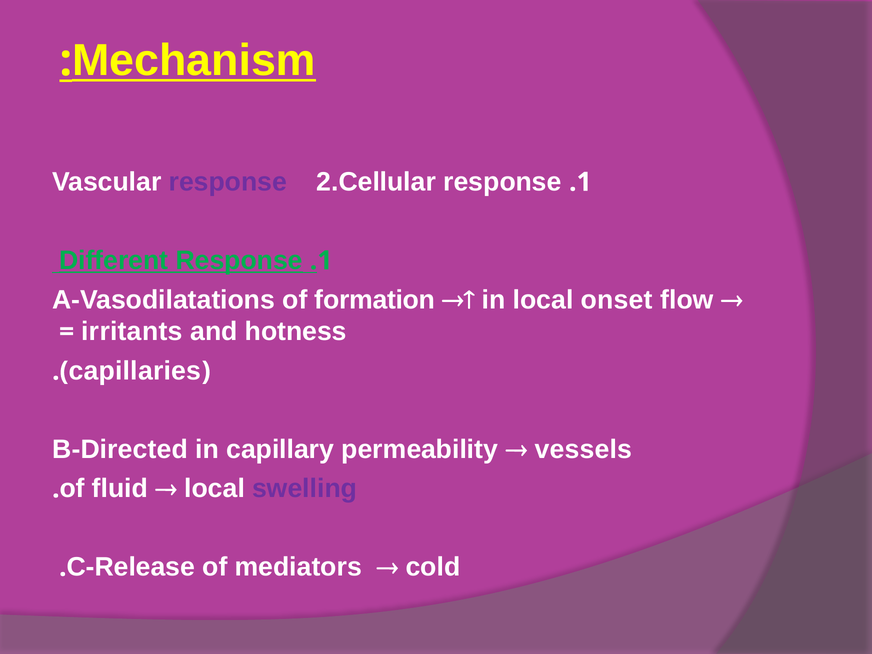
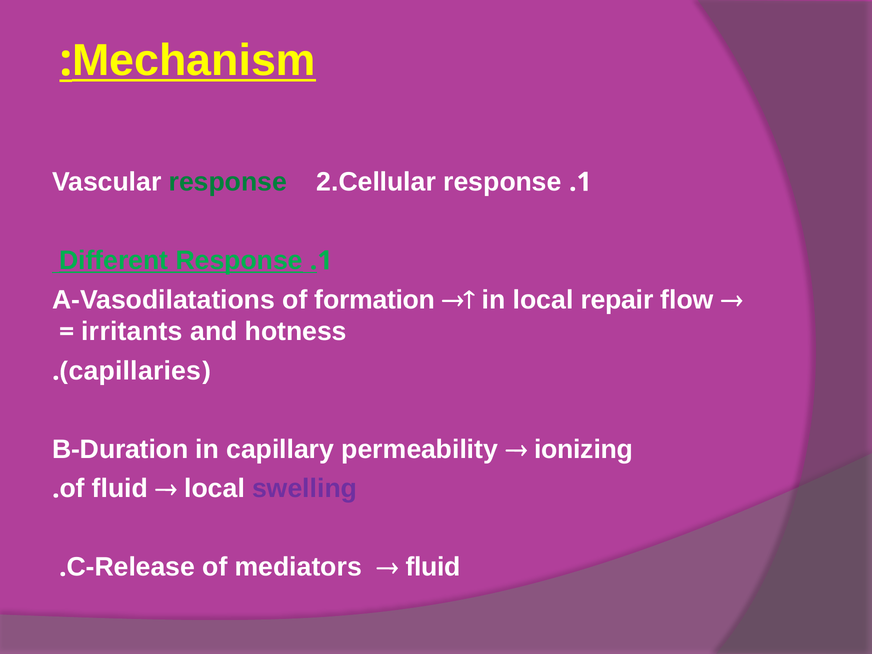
response at (228, 182) colour: purple -> green
onset: onset -> repair
B-Directed: B-Directed -> B-Duration
vessels: vessels -> ionizing
cold at (433, 567): cold -> fluid
